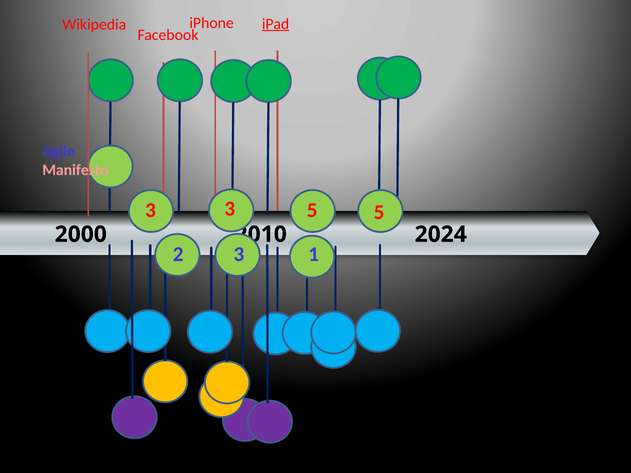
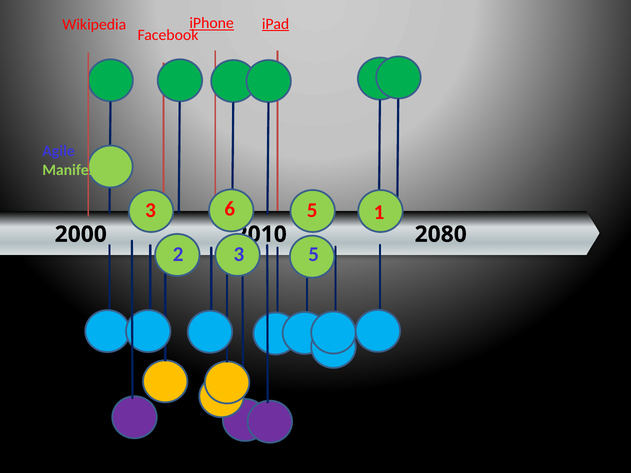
iPhone underline: none -> present
Manifesto colour: pink -> light green
3 3: 3 -> 6
5 5: 5 -> 1
2024: 2024 -> 2080
2 1: 1 -> 5
